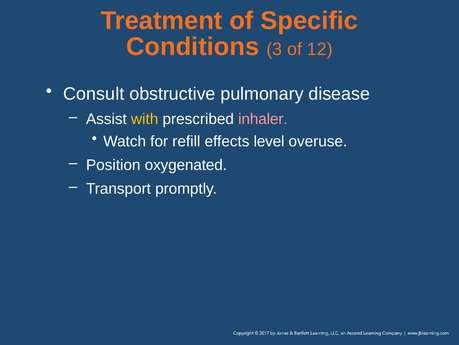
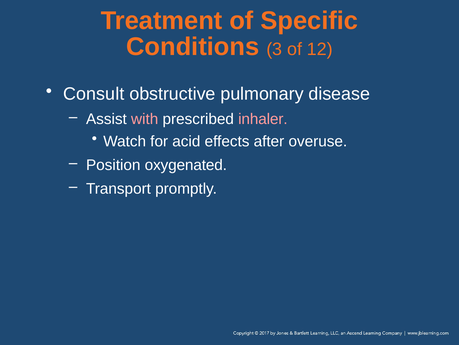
with colour: yellow -> pink
refill: refill -> acid
level: level -> after
